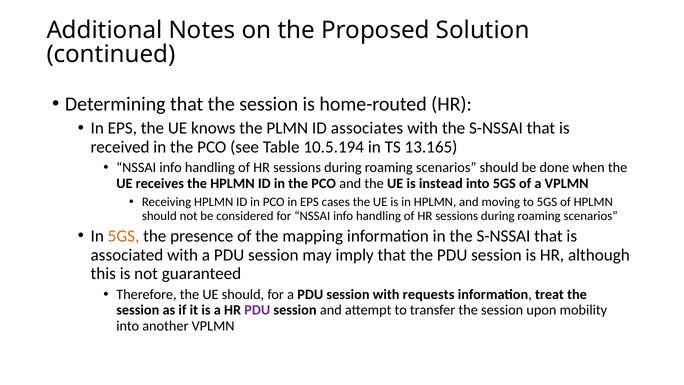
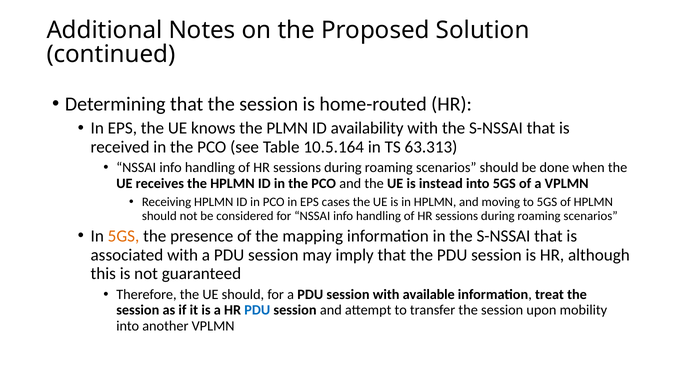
associates: associates -> availability
10.5.194: 10.5.194 -> 10.5.164
13.165: 13.165 -> 63.313
requests: requests -> available
PDU at (257, 310) colour: purple -> blue
